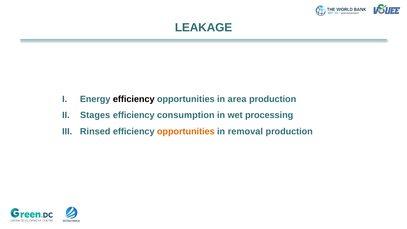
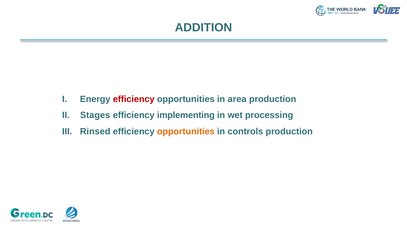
LEAKAGE: LEAKAGE -> ADDITION
efficiency at (134, 99) colour: black -> red
consumption: consumption -> implementing
removal: removal -> controls
